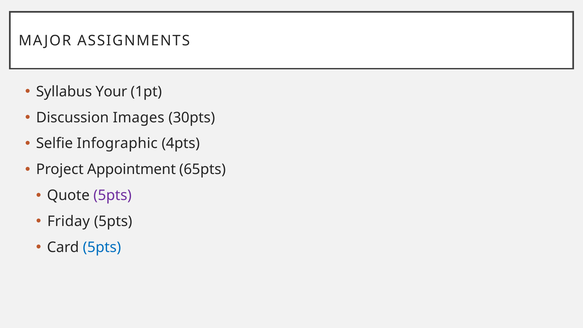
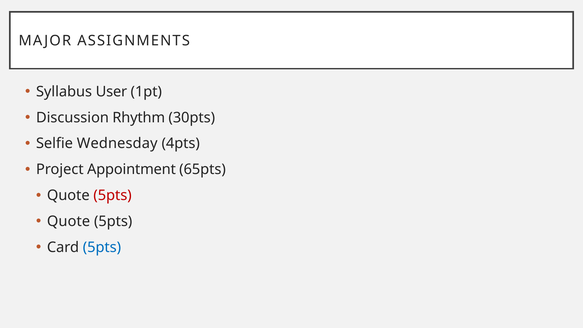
Your: Your -> User
Images: Images -> Rhythm
Infographic: Infographic -> Wednesday
5pts at (113, 195) colour: purple -> red
Friday at (69, 221): Friday -> Quote
